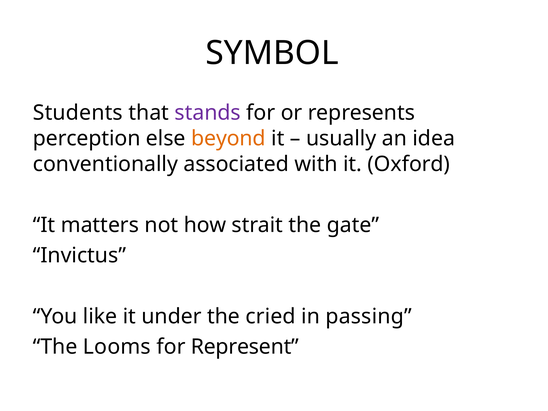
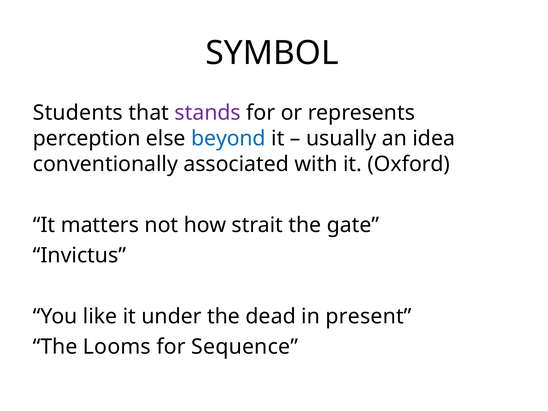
beyond colour: orange -> blue
cried: cried -> dead
passing: passing -> present
Represent: Represent -> Sequence
